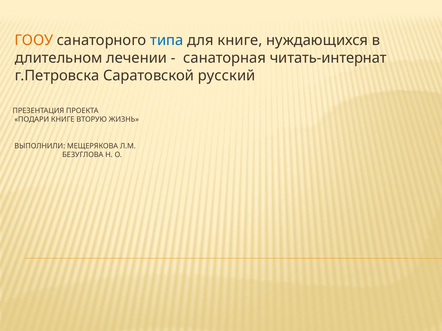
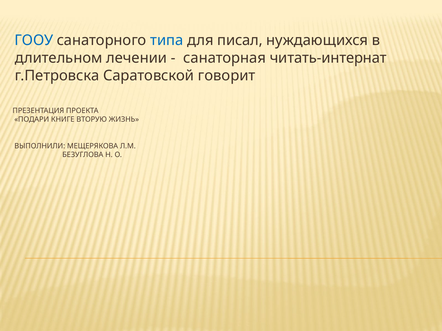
ГООУ colour: orange -> blue
для книге: книге -> писал
русский: русский -> говорит
